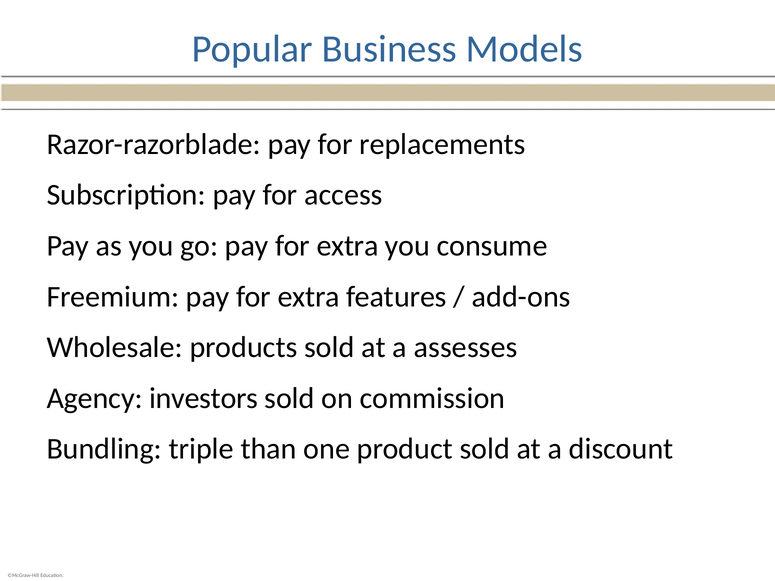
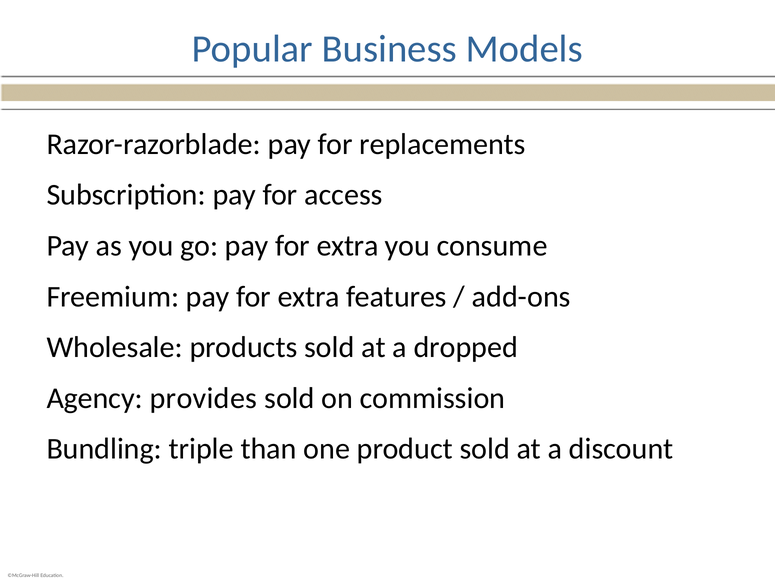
assesses: assesses -> dropped
investors: investors -> provides
